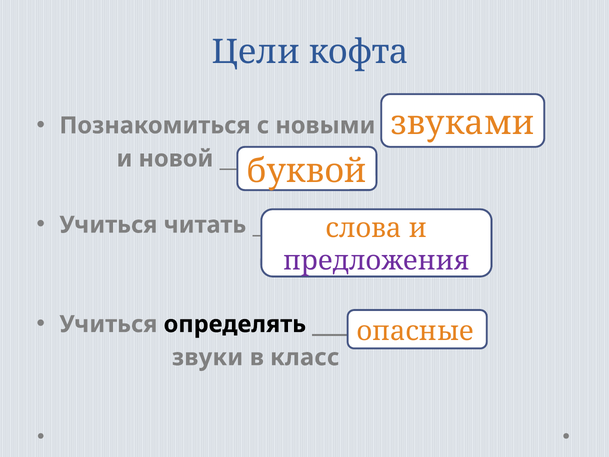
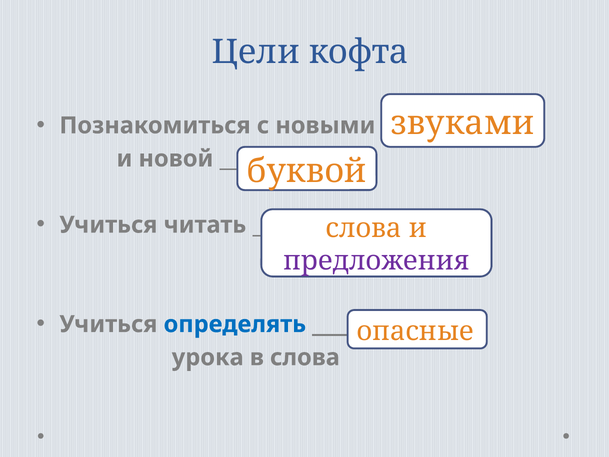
определять colour: black -> blue
звуки: звуки -> урока
в класс: класс -> слова
